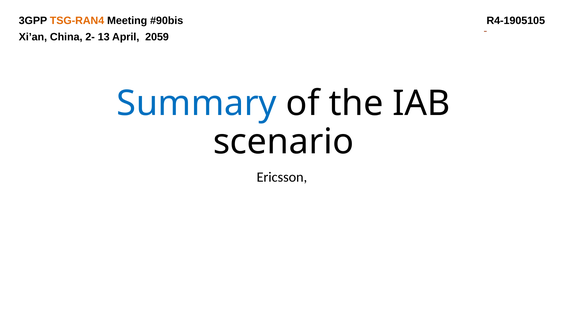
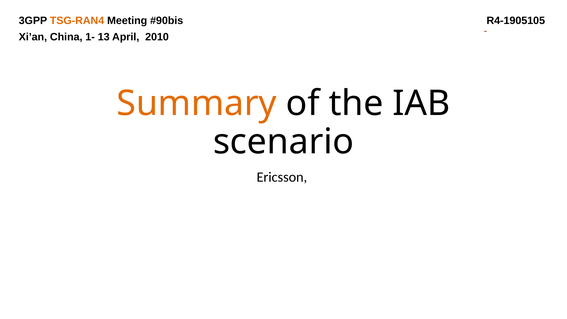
2-: 2- -> 1-
2059: 2059 -> 2010
Summary colour: blue -> orange
